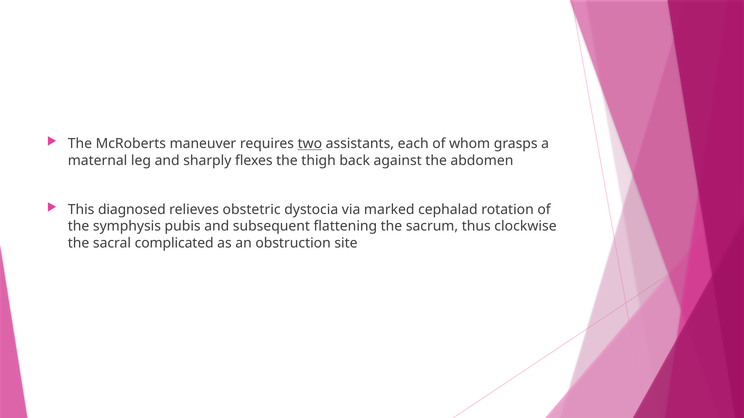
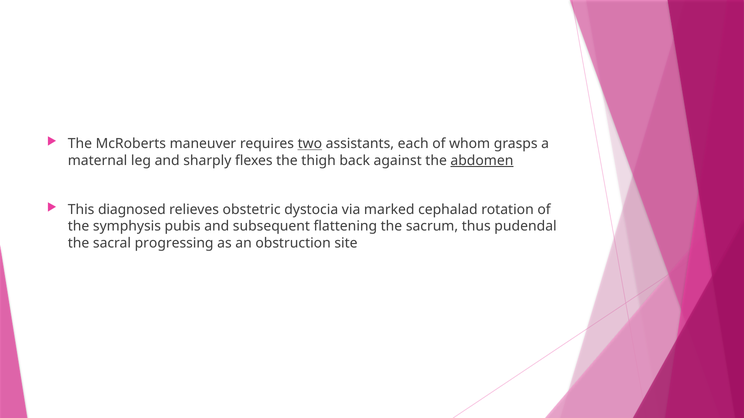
abdomen underline: none -> present
clockwise: clockwise -> pudendal
complicated: complicated -> progressing
